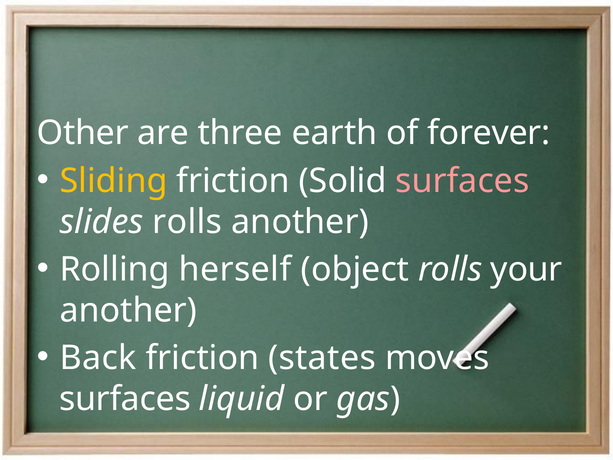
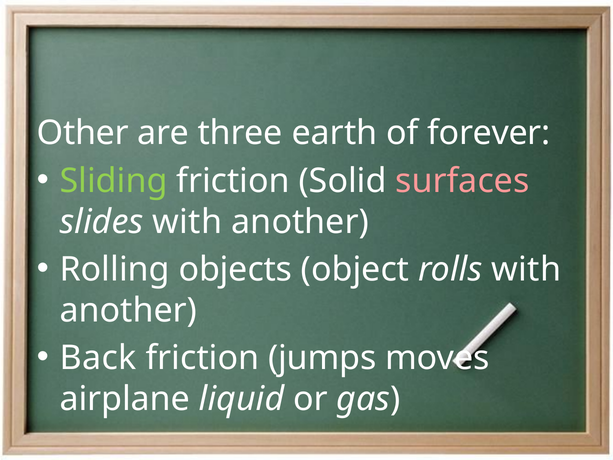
Sliding colour: yellow -> light green
slides rolls: rolls -> with
herself: herself -> objects
rolls your: your -> with
states: states -> jumps
surfaces at (125, 399): surfaces -> airplane
